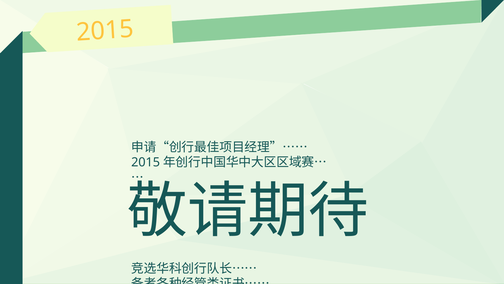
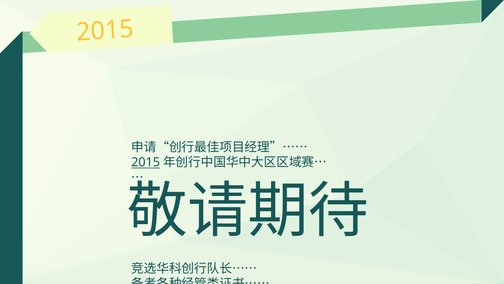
2015 at (146, 162) underline: none -> present
